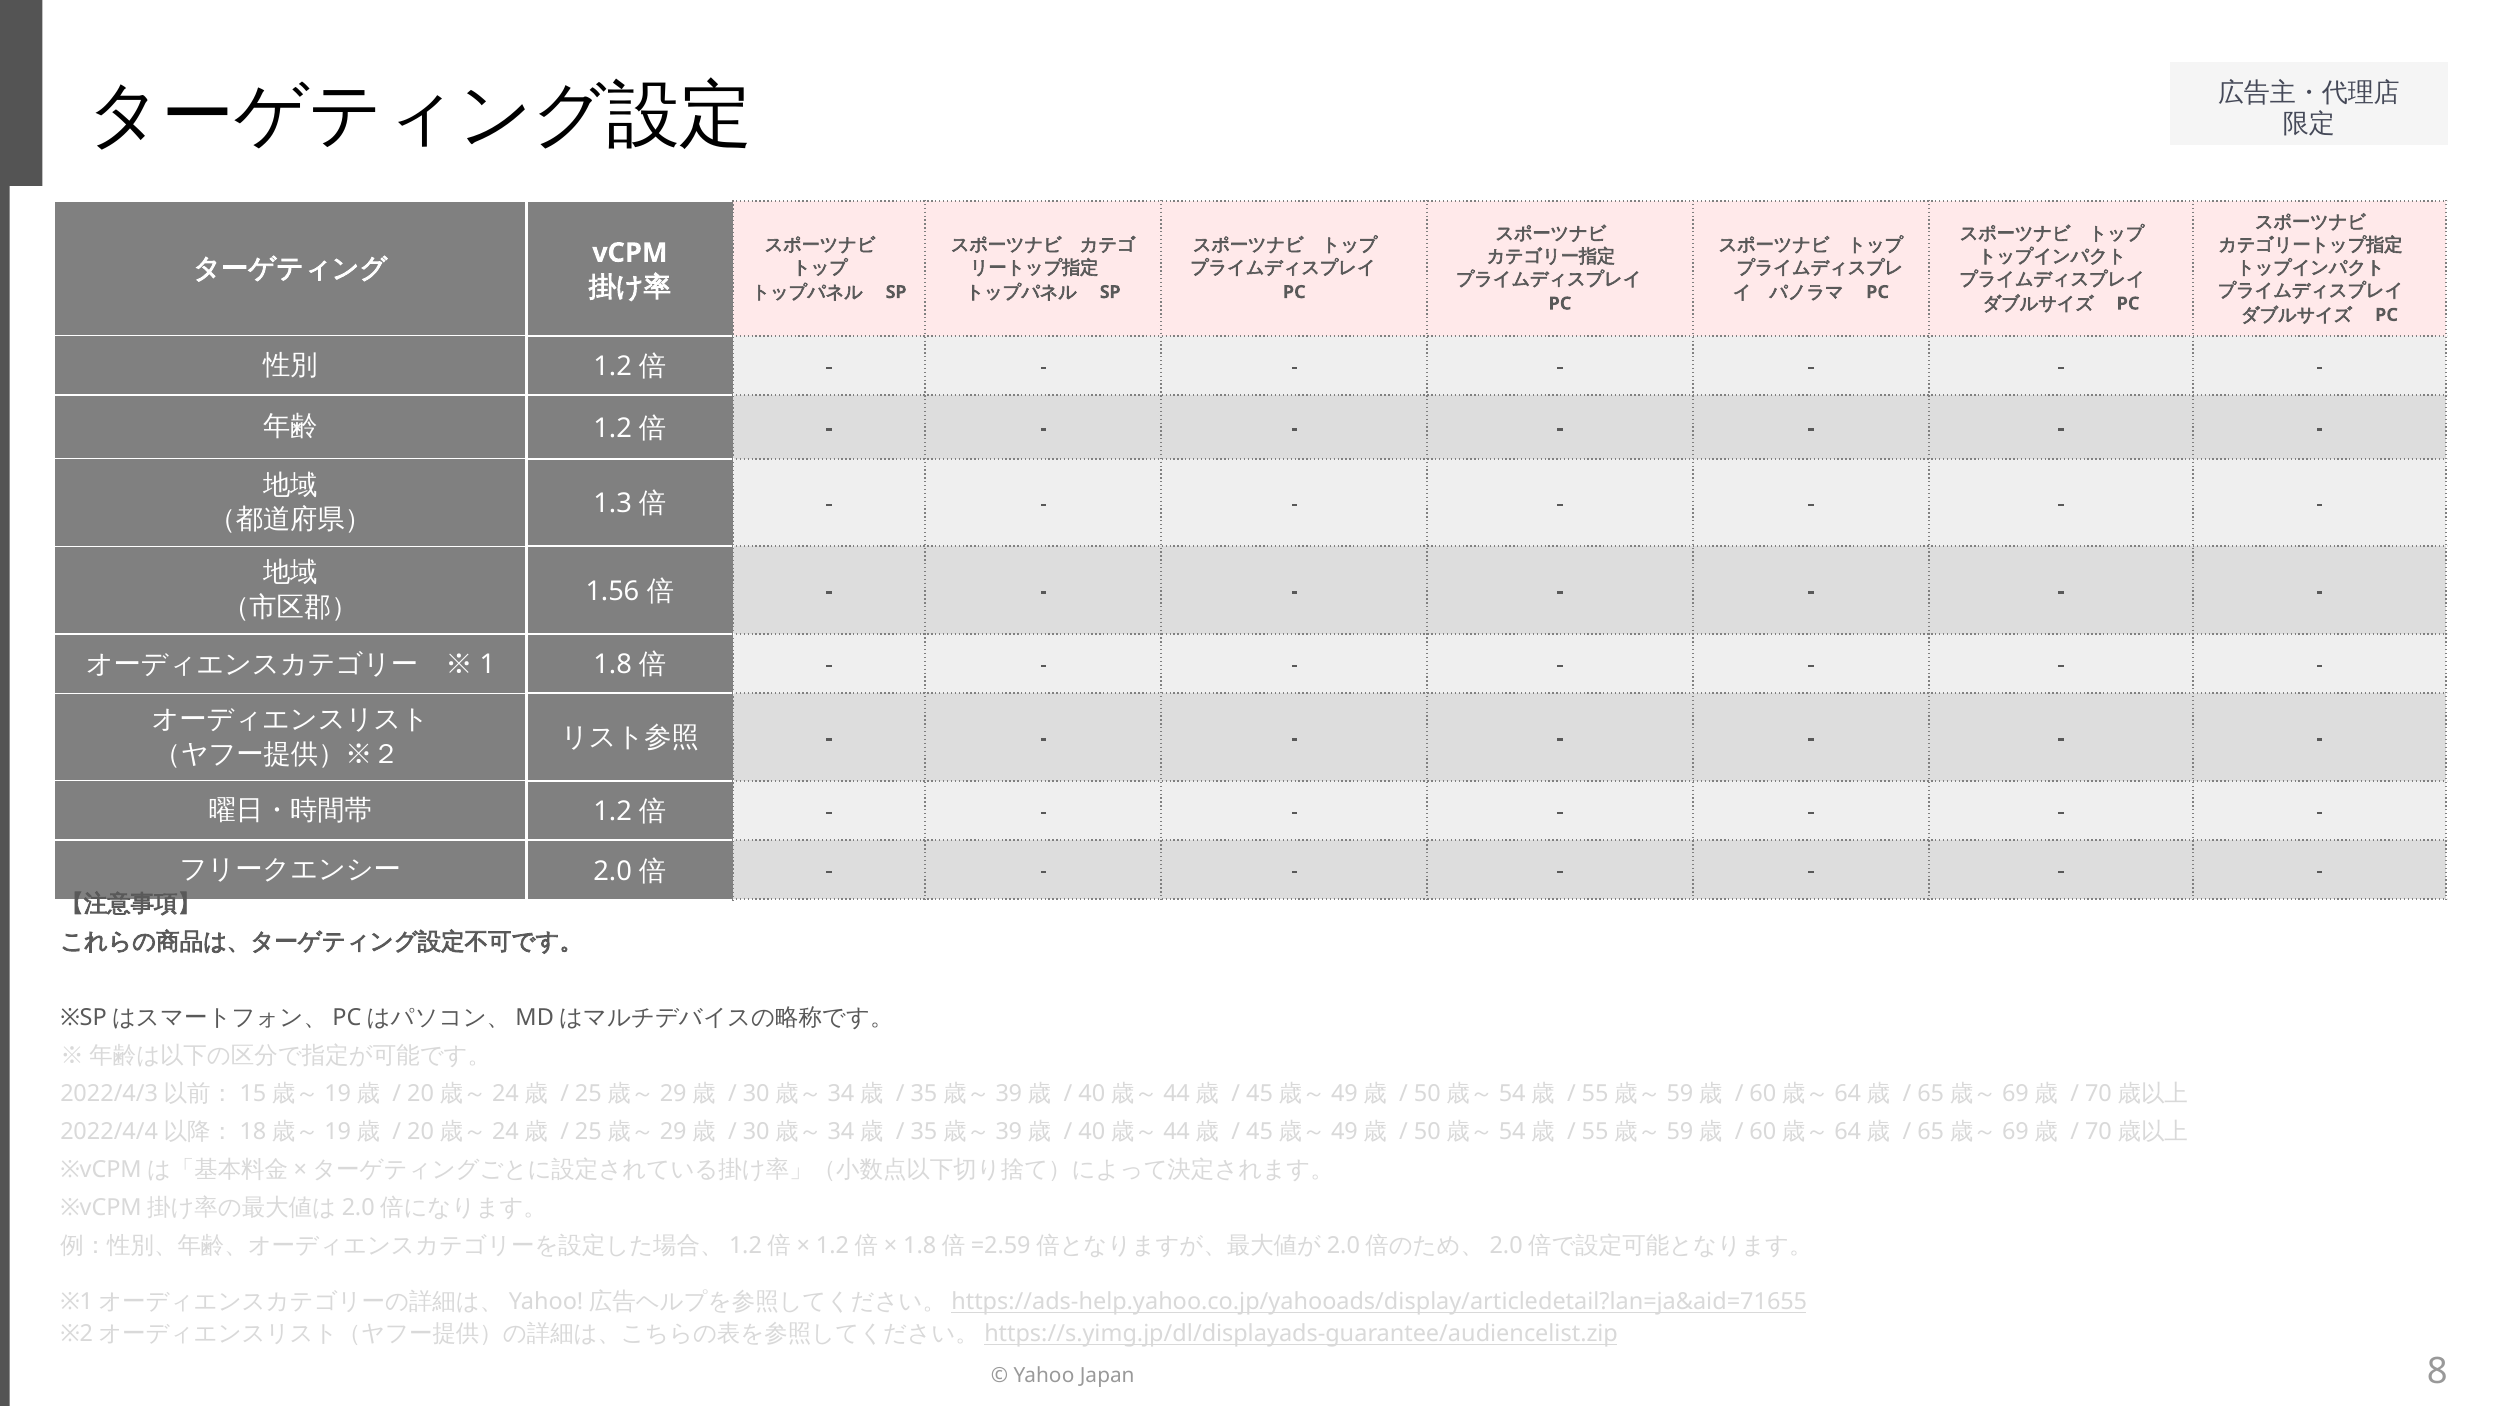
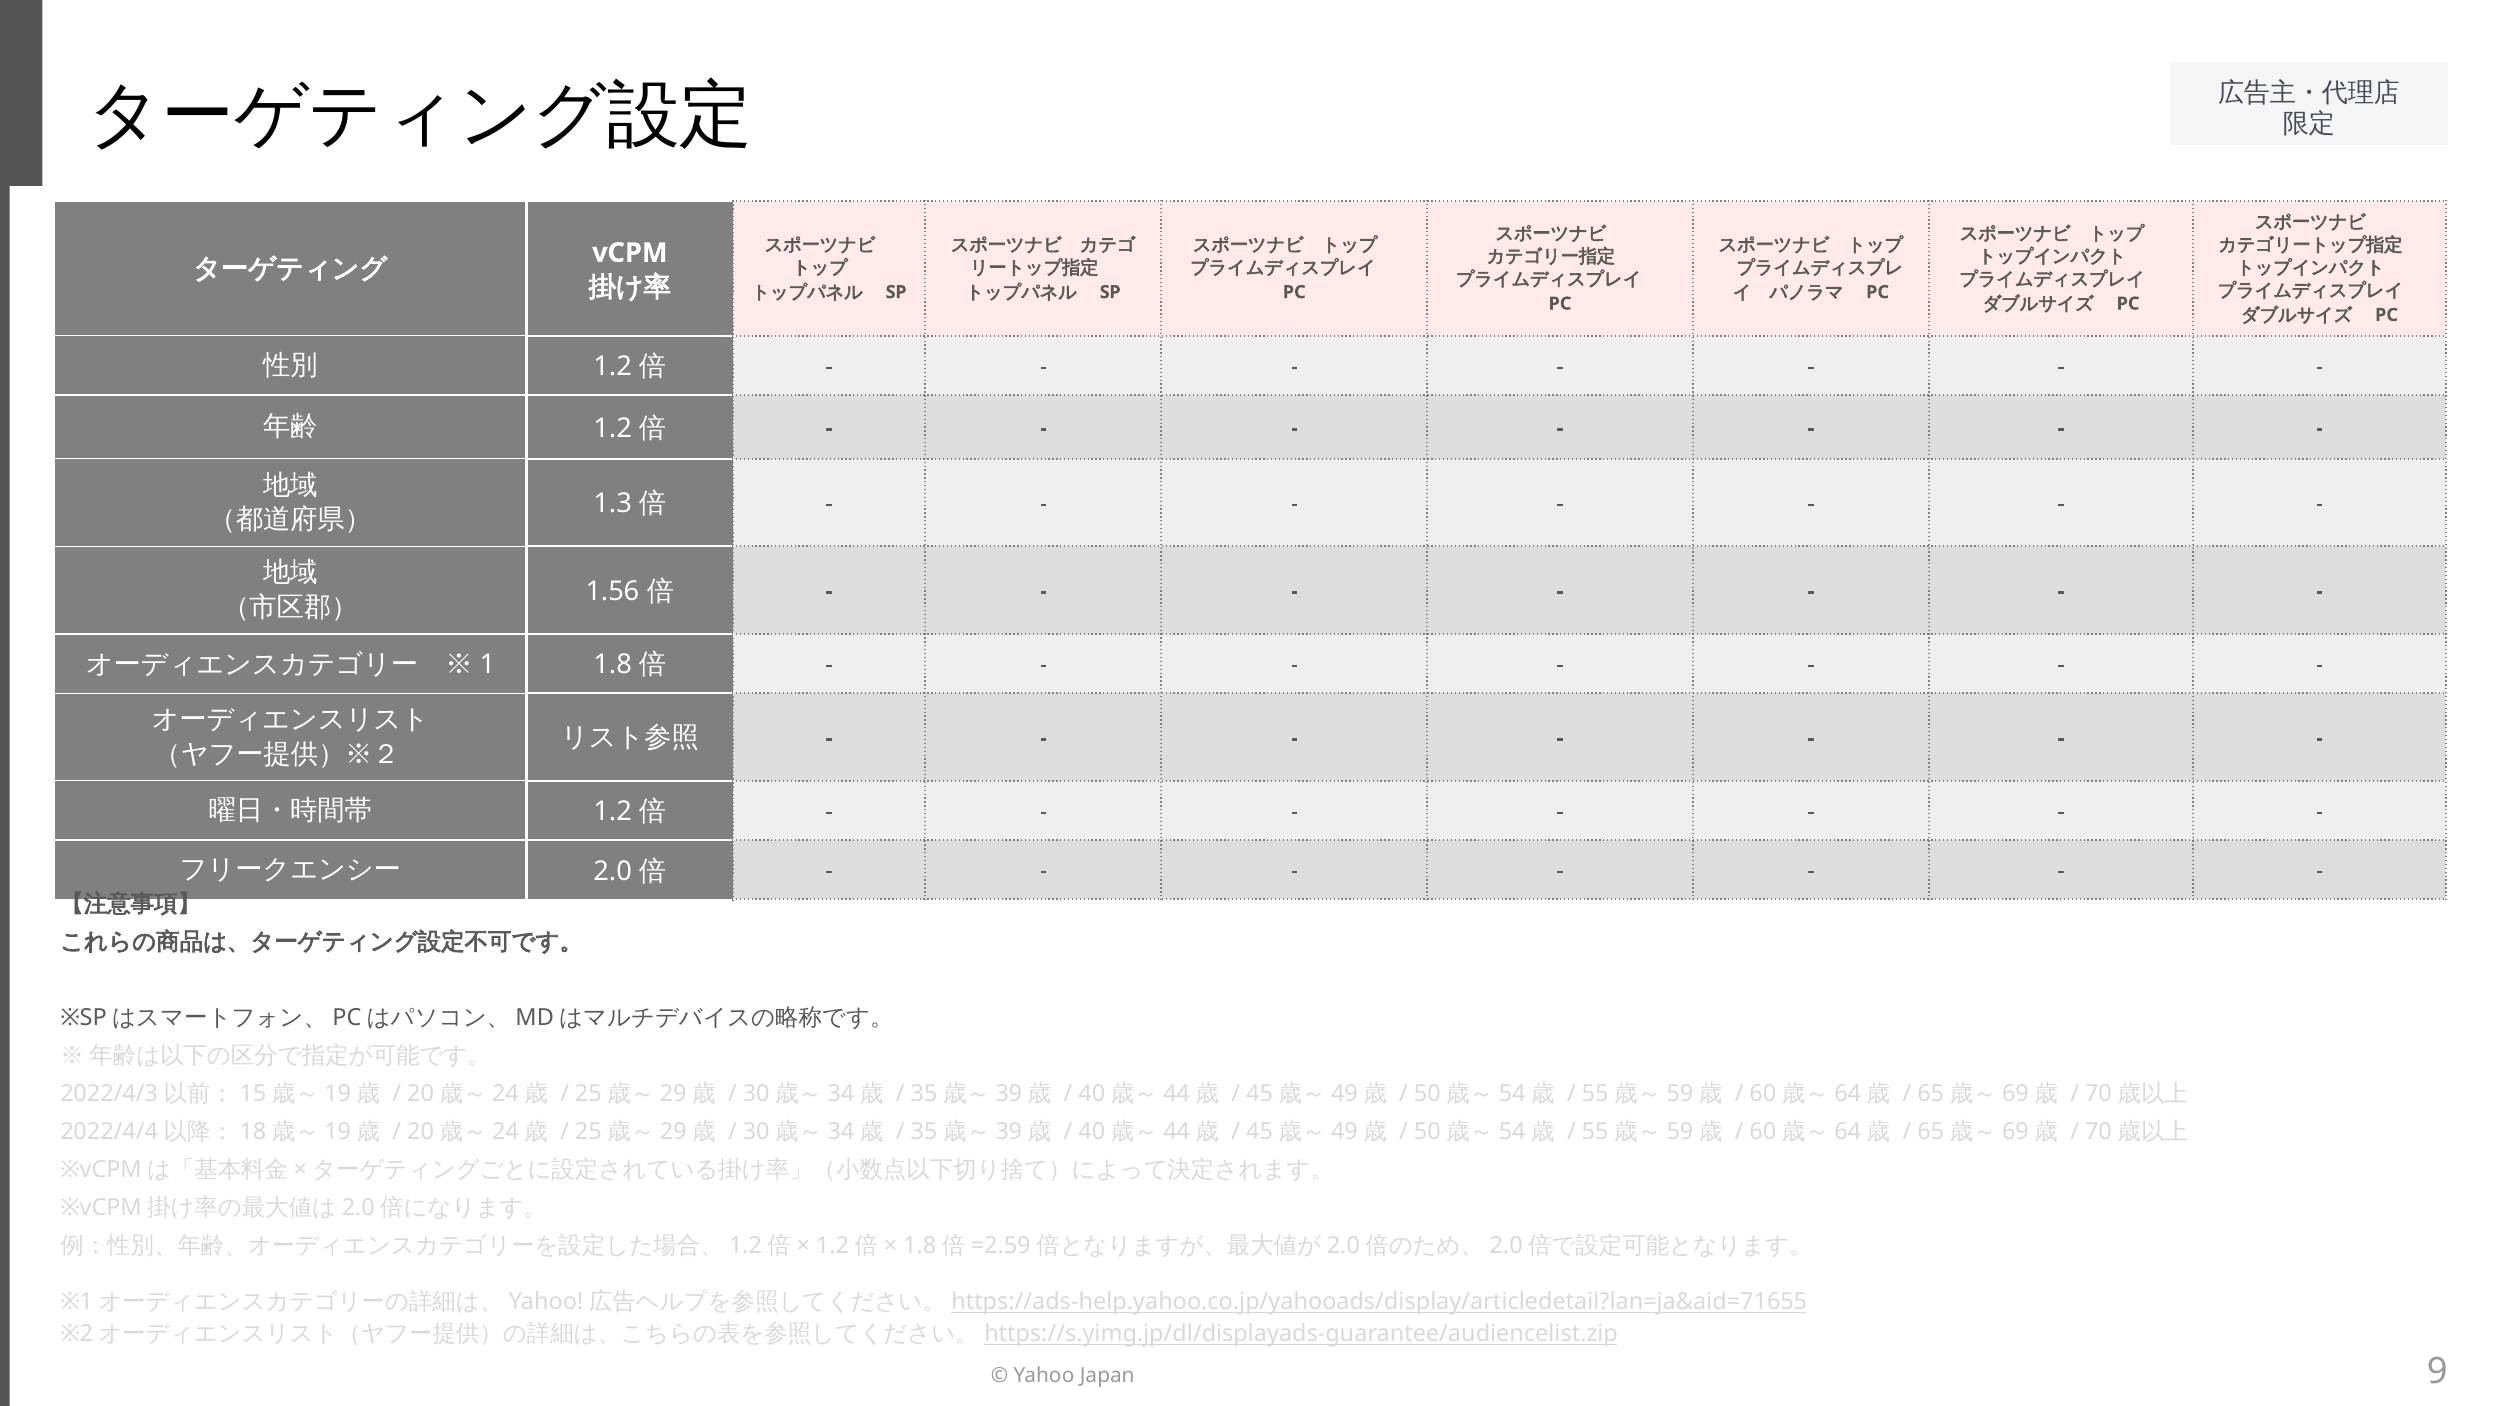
8: 8 -> 9
